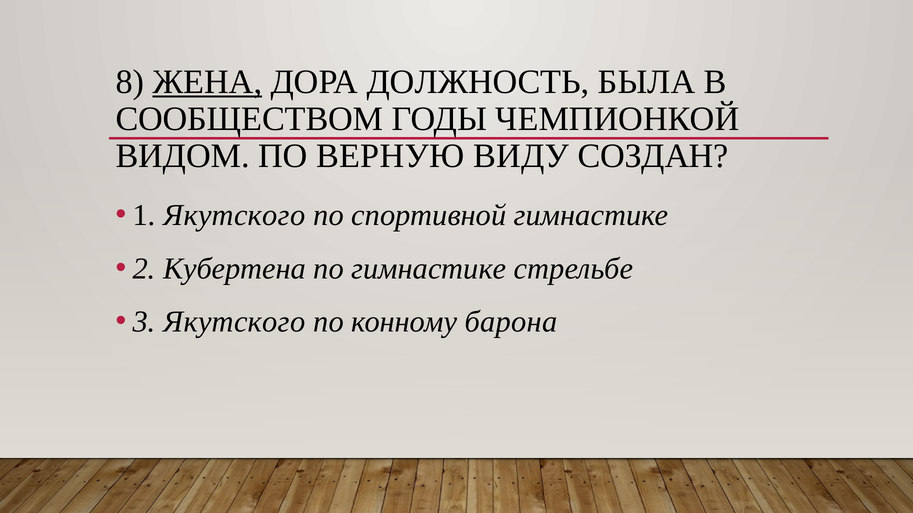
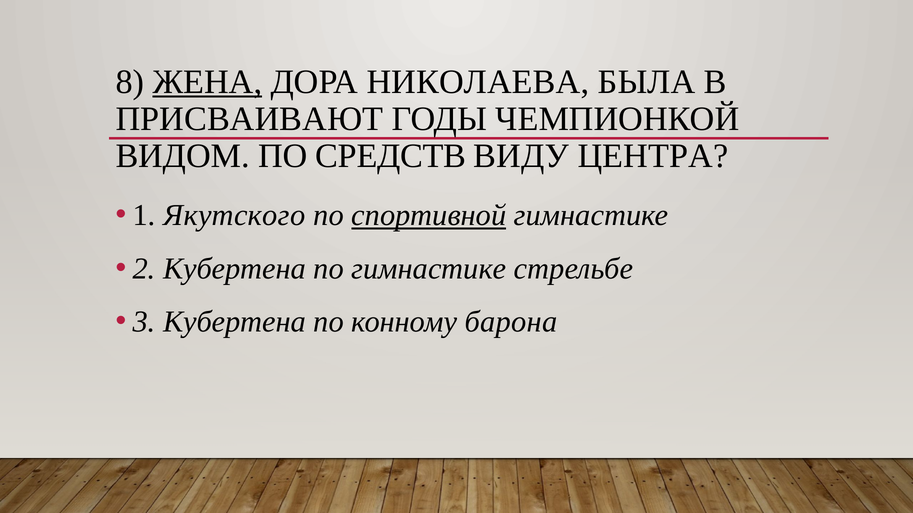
ДОЛЖНОСТЬ: ДОЛЖНОСТЬ -> НИКОЛАЕВА
СООБЩЕСТВОМ: СООБЩЕСТВОМ -> ПРИСВАИВАЮТ
ВЕРНУЮ: ВЕРНУЮ -> СРЕДСТВ
СОЗДАН: СОЗДАН -> ЦЕНТРА
спортивной underline: none -> present
Якутского at (234, 322): Якутского -> Кубертена
